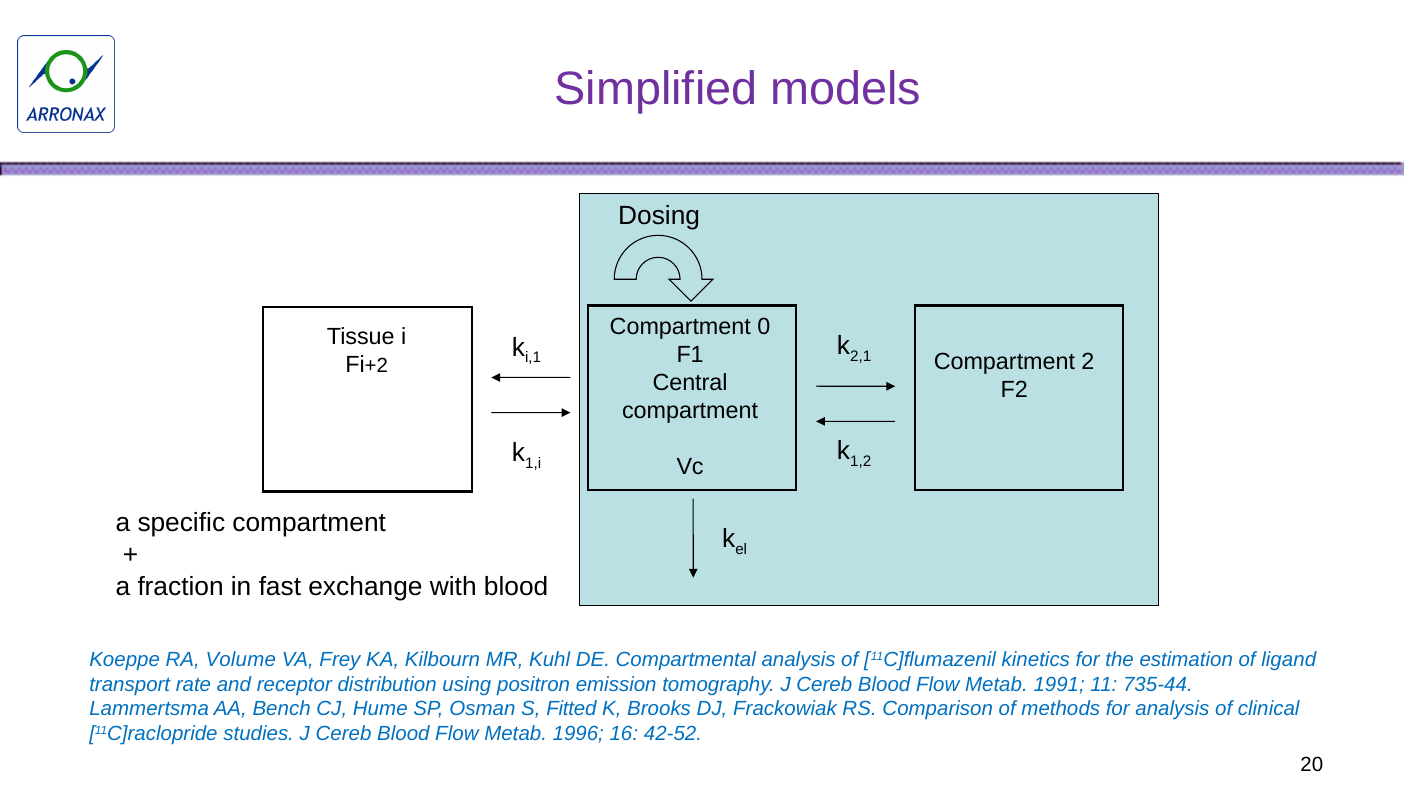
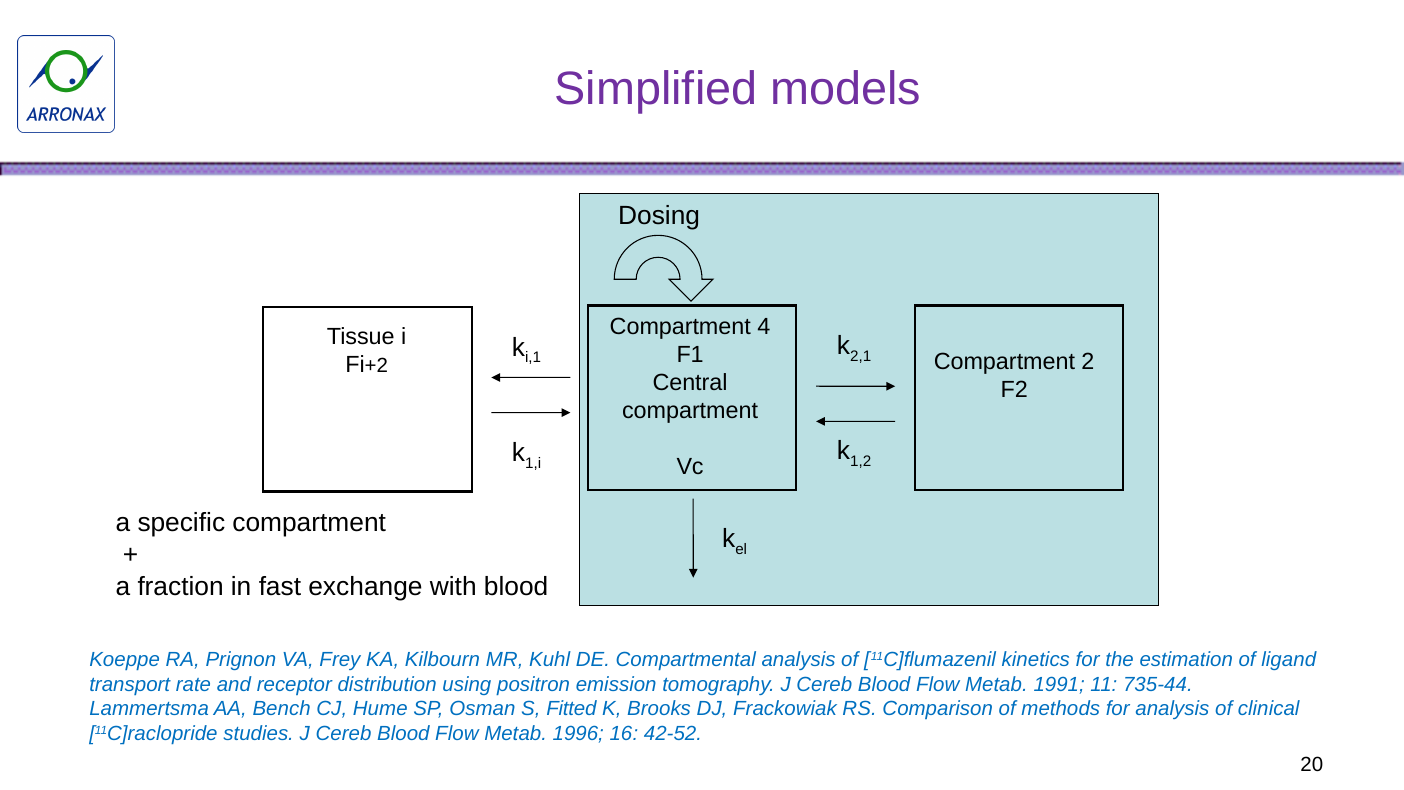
0: 0 -> 4
Volume: Volume -> Prignon
